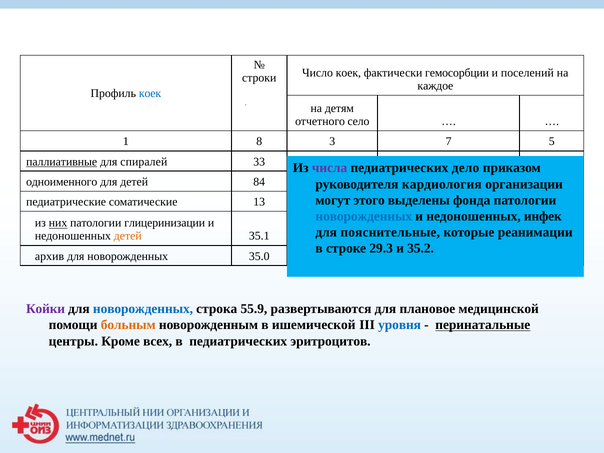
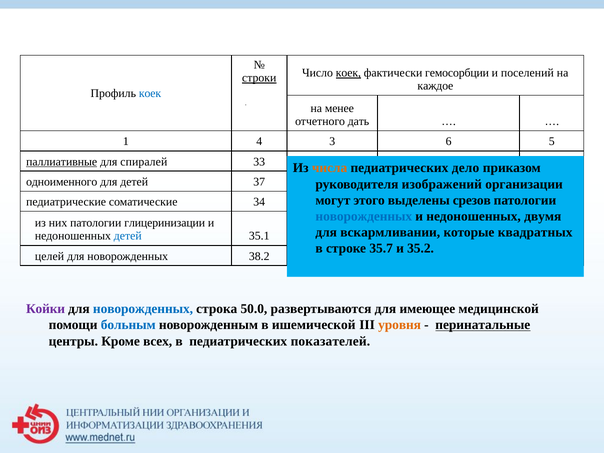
строки underline: none -> present
коек at (348, 73) underline: none -> present
детям: детям -> менее
село: село -> дать
8: 8 -> 4
7: 7 -> 6
числа colour: purple -> orange
84: 84 -> 37
кардиология: кардиология -> изображений
фонда: фонда -> срезов
13: 13 -> 34
инфек: инфек -> двумя
них underline: present -> none
пояснительные: пояснительные -> вскармливании
реанимации: реанимации -> квадратных
детей at (128, 236) colour: orange -> blue
29.3: 29.3 -> 35.7
архив: архив -> целей
35.0: 35.0 -> 38.2
55.9: 55.9 -> 50.0
плановое: плановое -> имеющее
больным colour: orange -> blue
уровня colour: blue -> orange
эритроцитов: эритроцитов -> показателей
